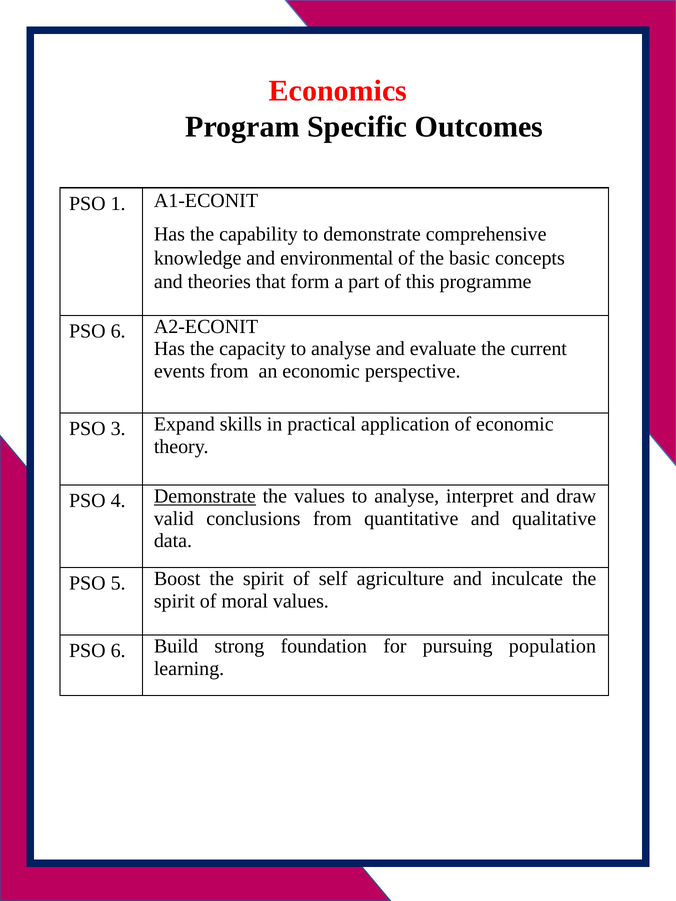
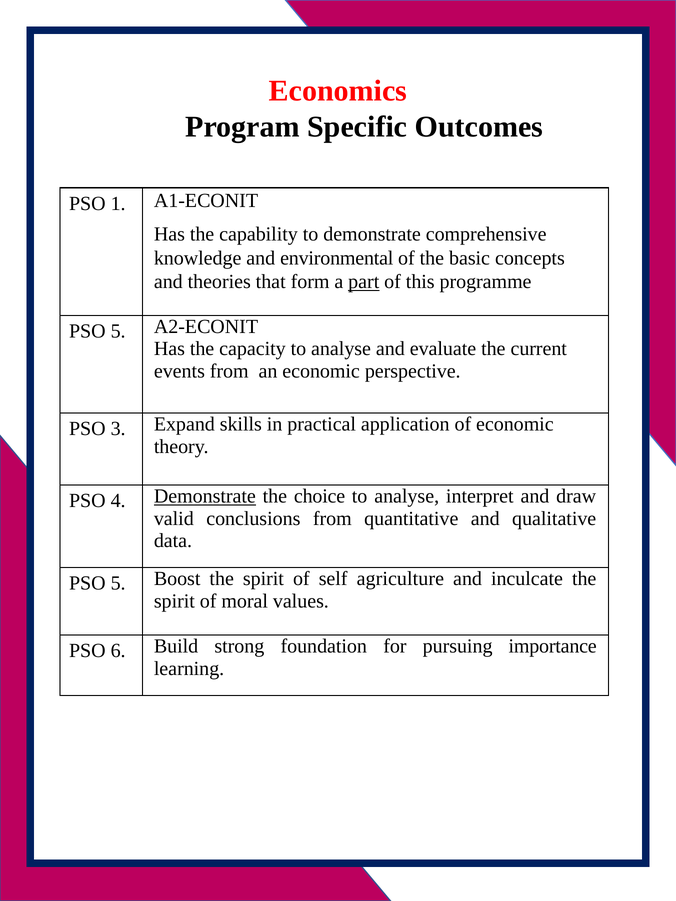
part underline: none -> present
6 at (118, 331): 6 -> 5
the values: values -> choice
population: population -> importance
